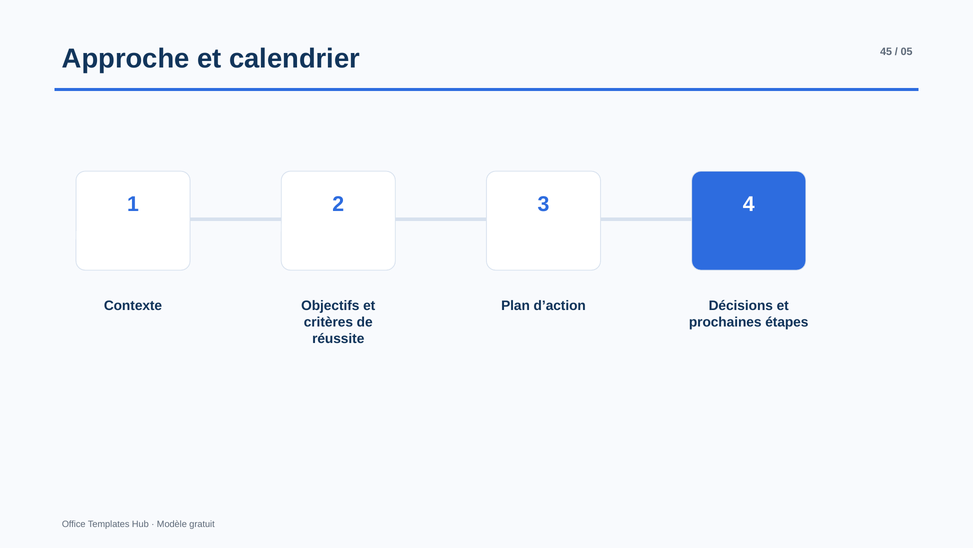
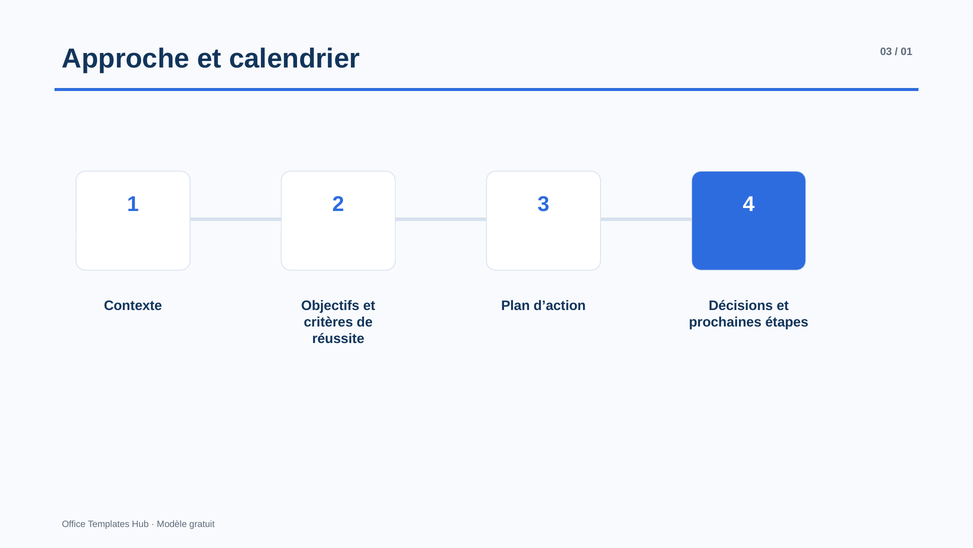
45: 45 -> 03
05: 05 -> 01
